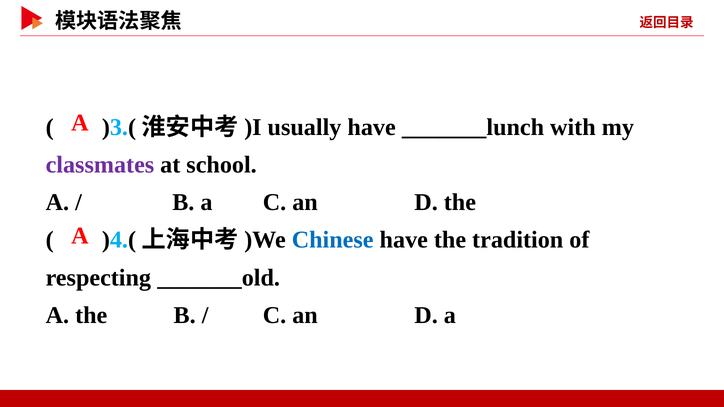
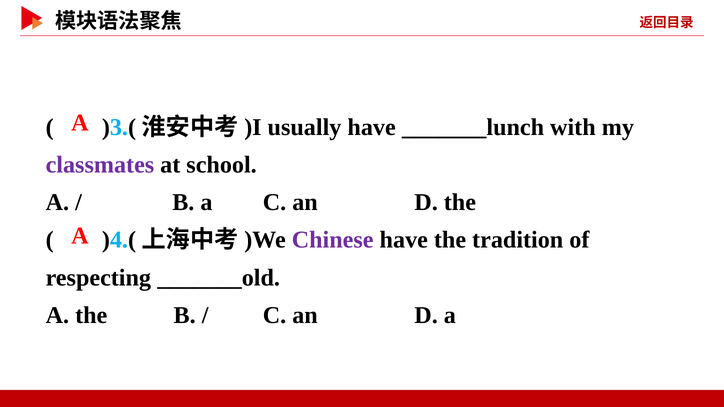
Chinese colour: blue -> purple
